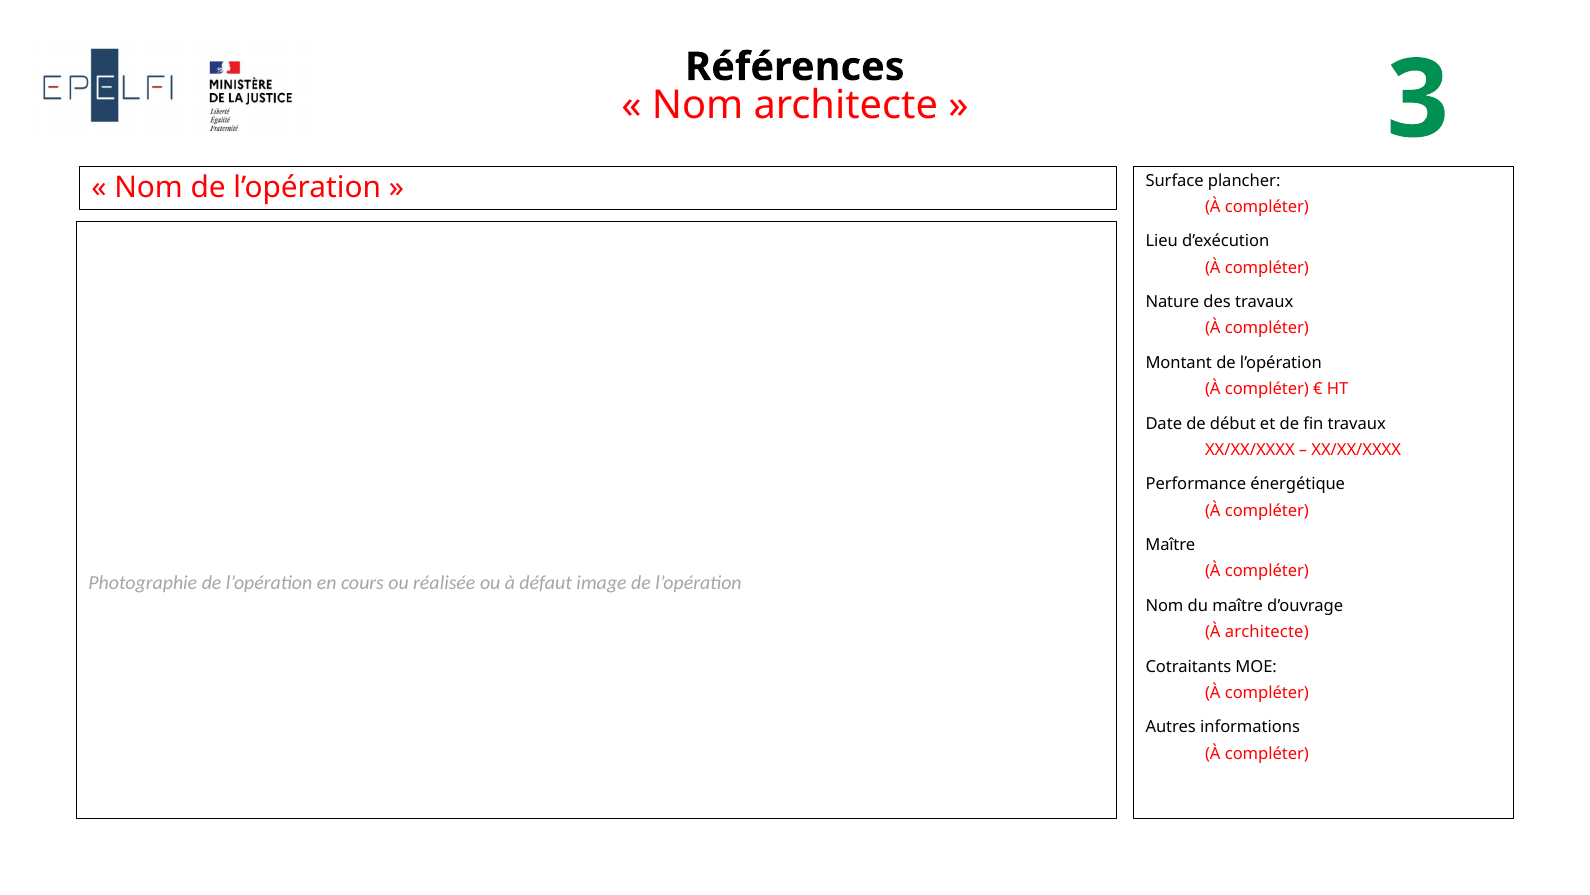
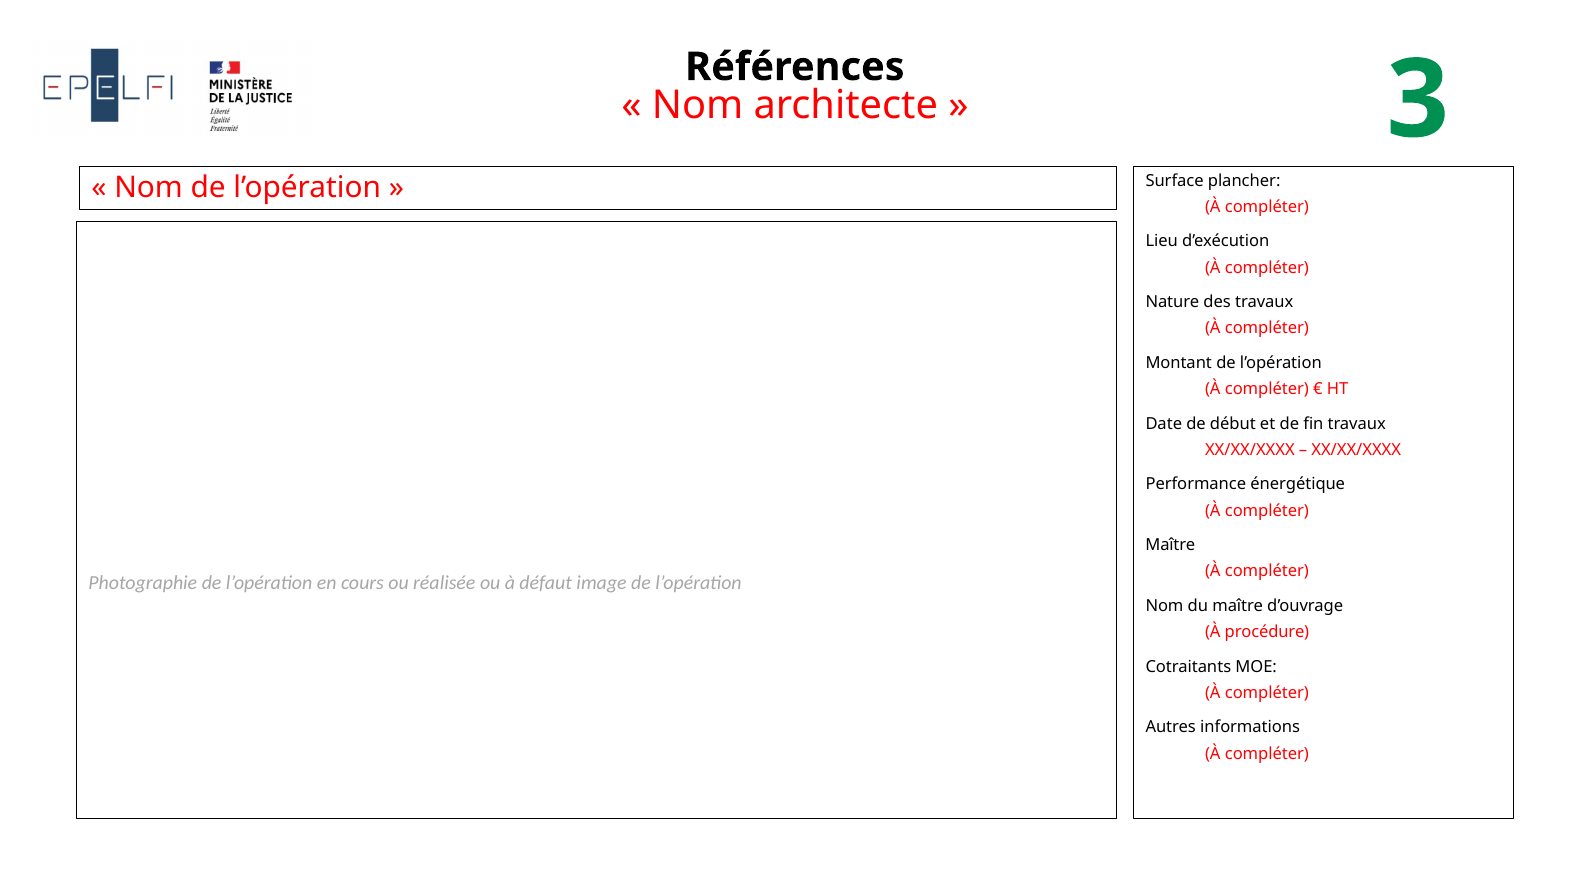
À architecte: architecte -> procédure
